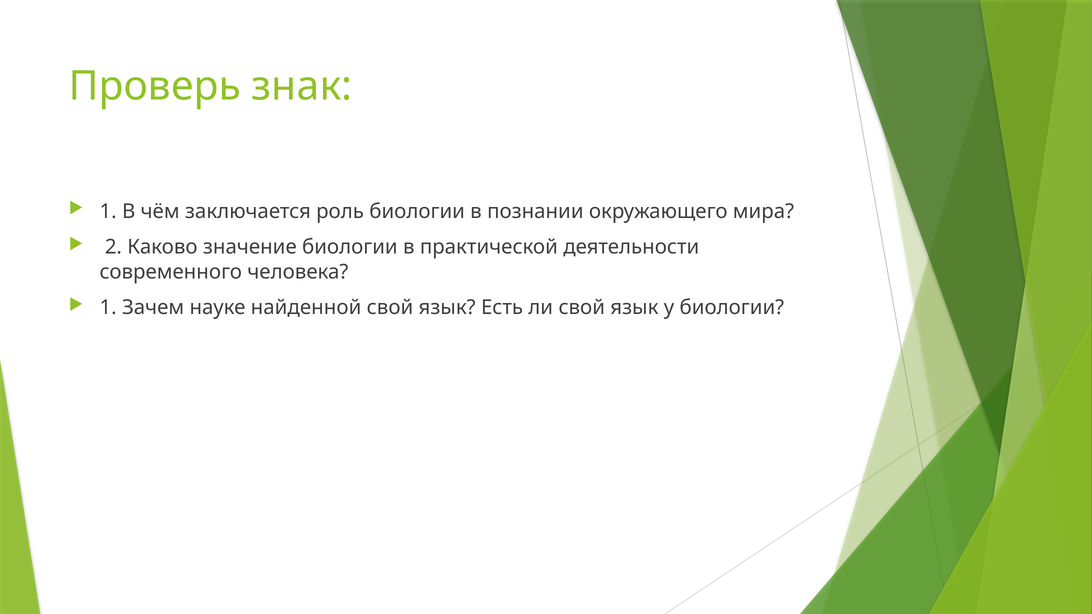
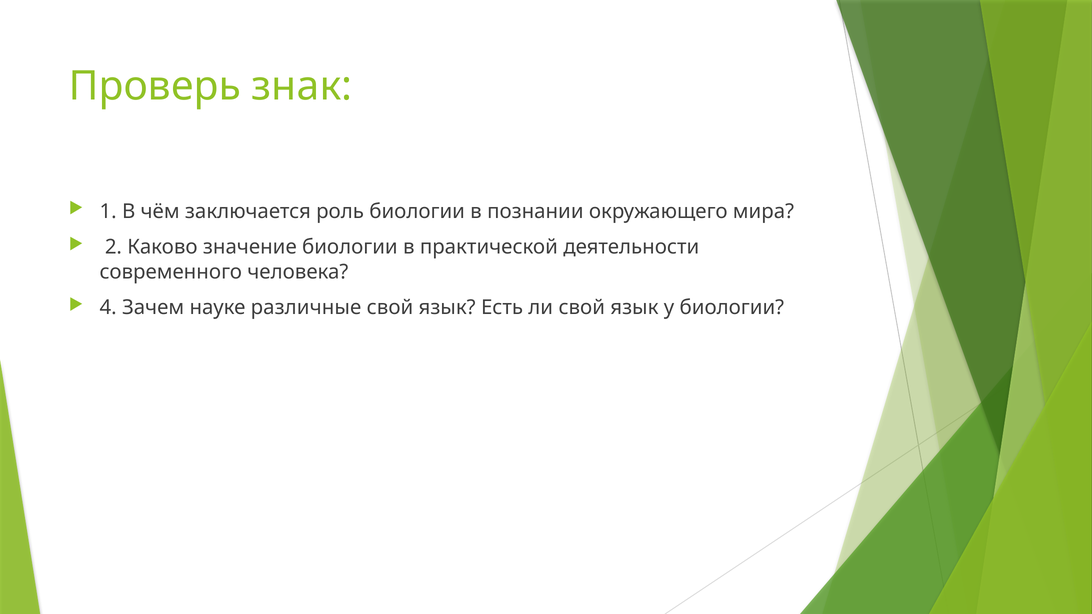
1 at (108, 308): 1 -> 4
найденной: найденной -> различные
